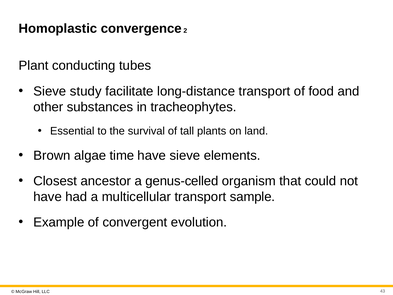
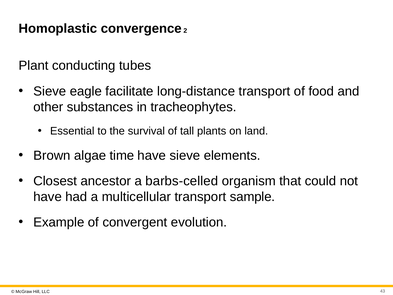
study: study -> eagle
genus-celled: genus-celled -> barbs-celled
